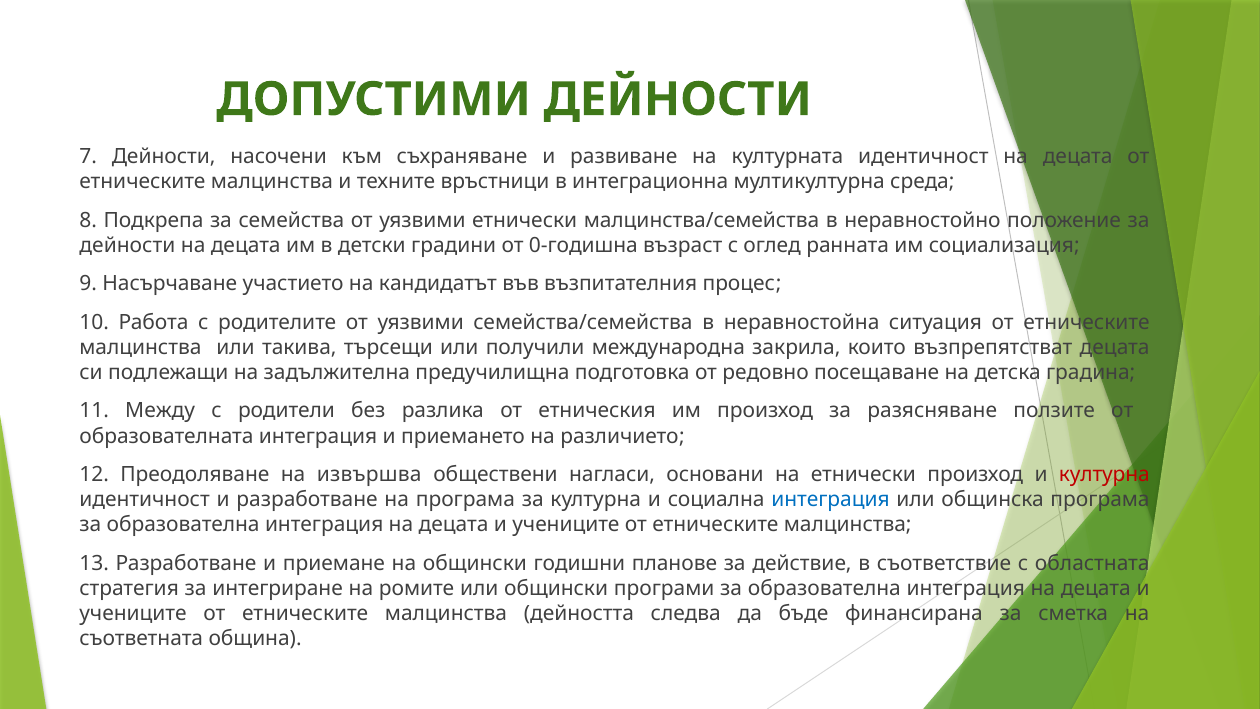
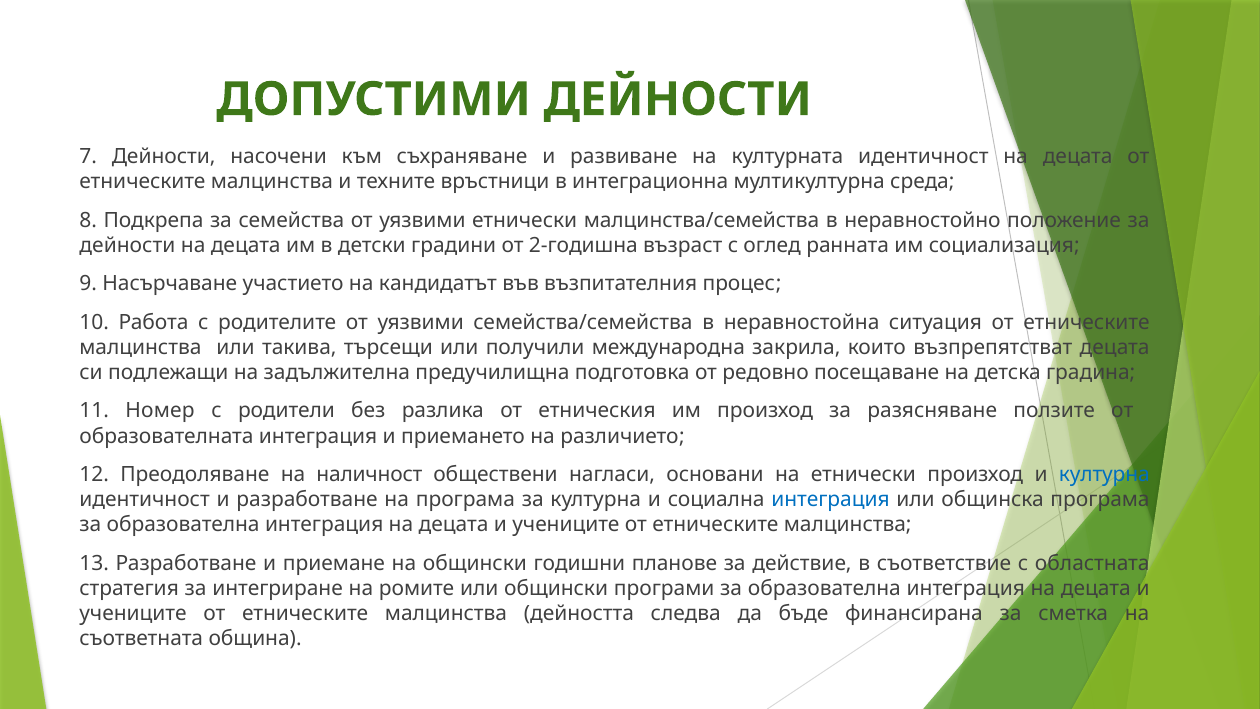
0-годишна: 0-годишна -> 2-годишна
Между: Между -> Номер
извършва: извършва -> наличност
културна at (1104, 474) colour: red -> blue
